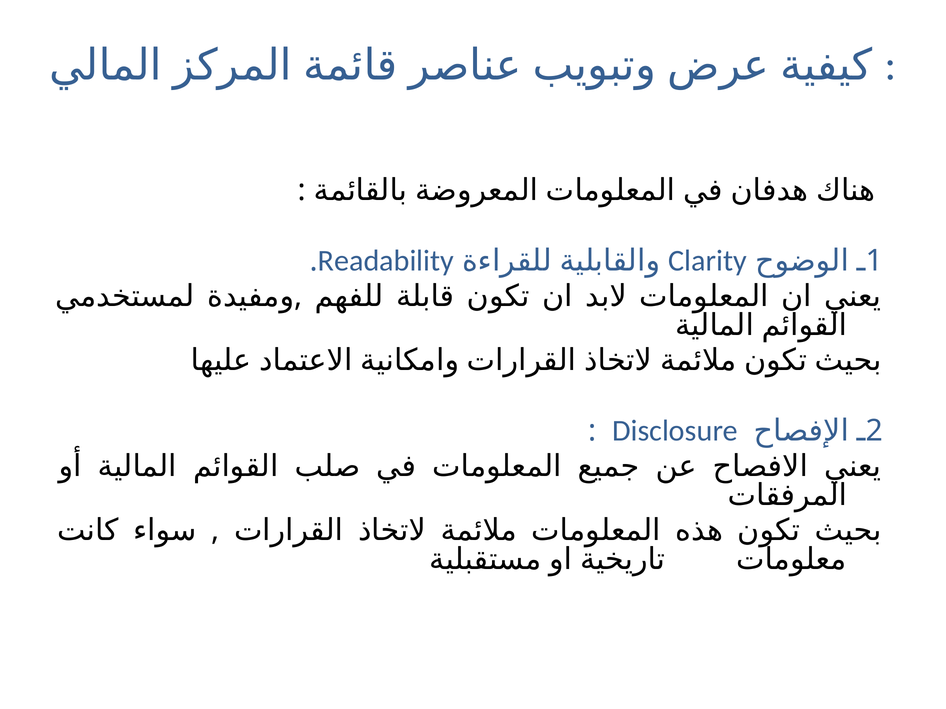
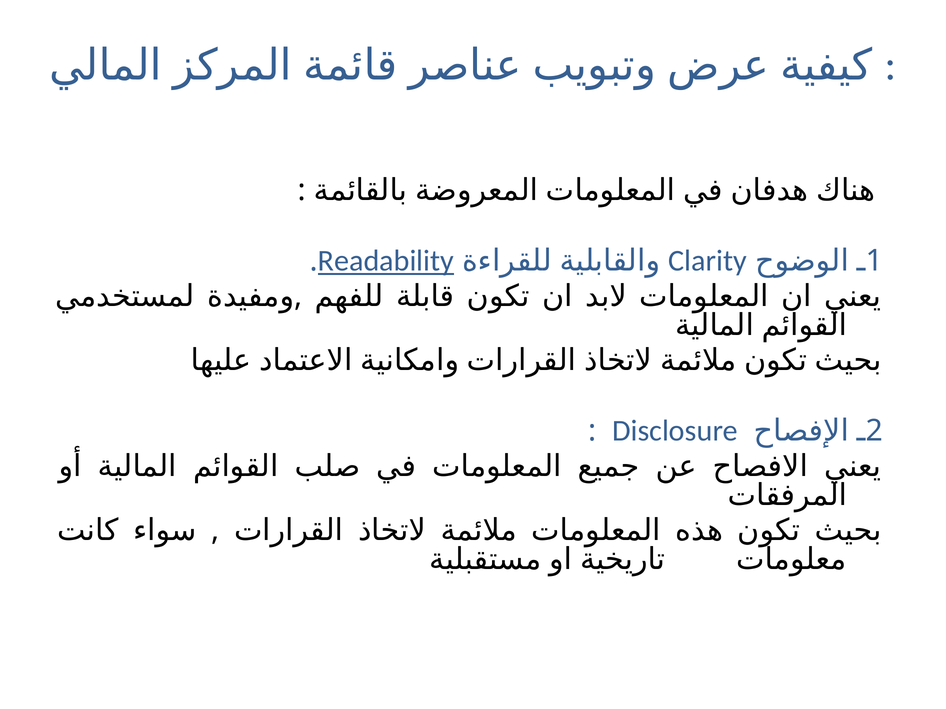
Readability underline: none -> present
